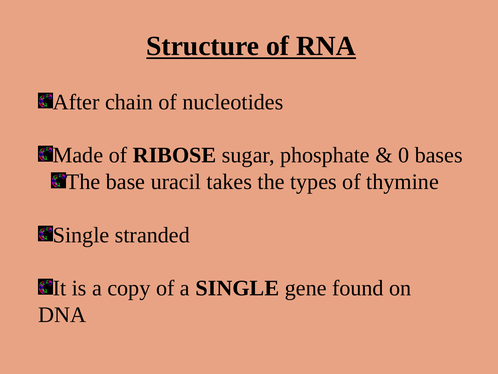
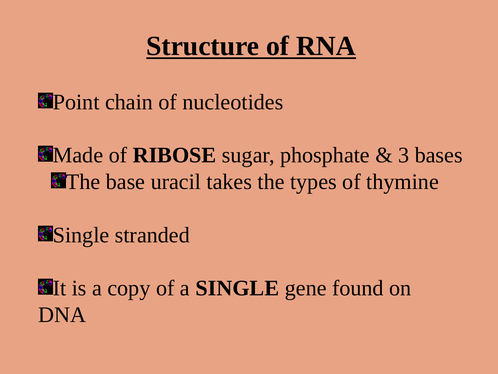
After: After -> Point
0: 0 -> 3
